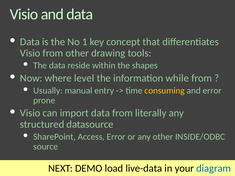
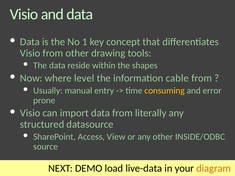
while: while -> cable
Access Error: Error -> View
diagram colour: blue -> orange
